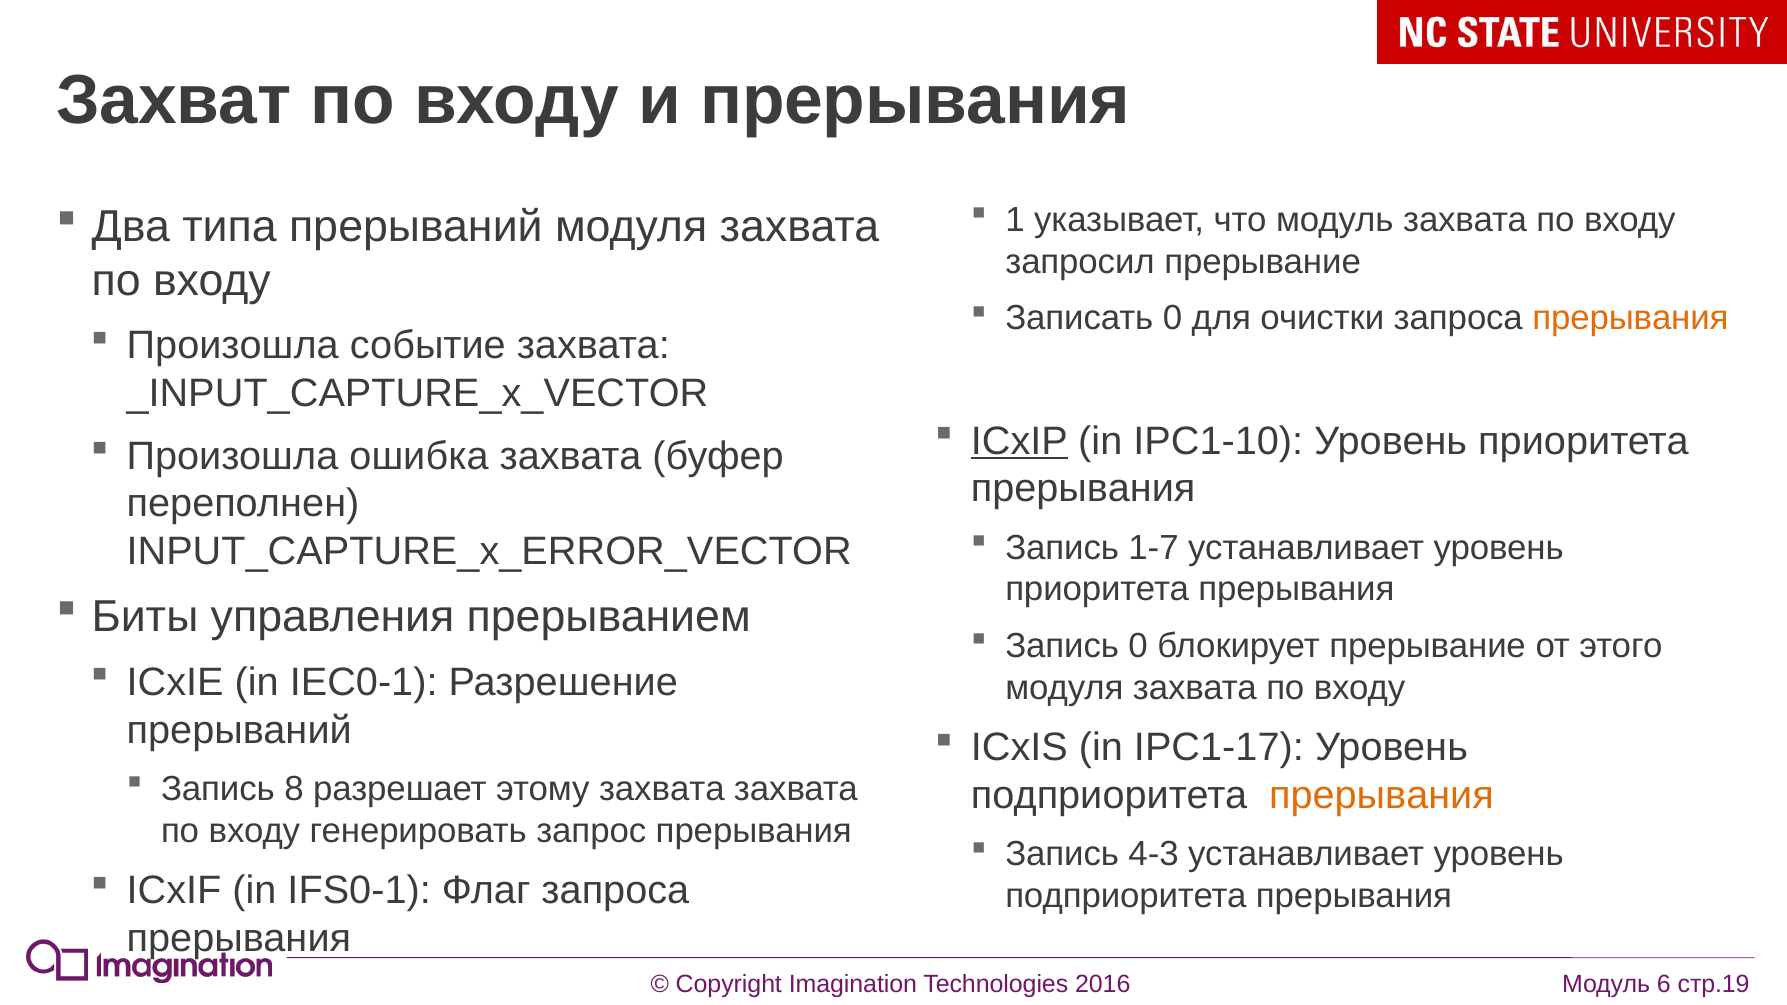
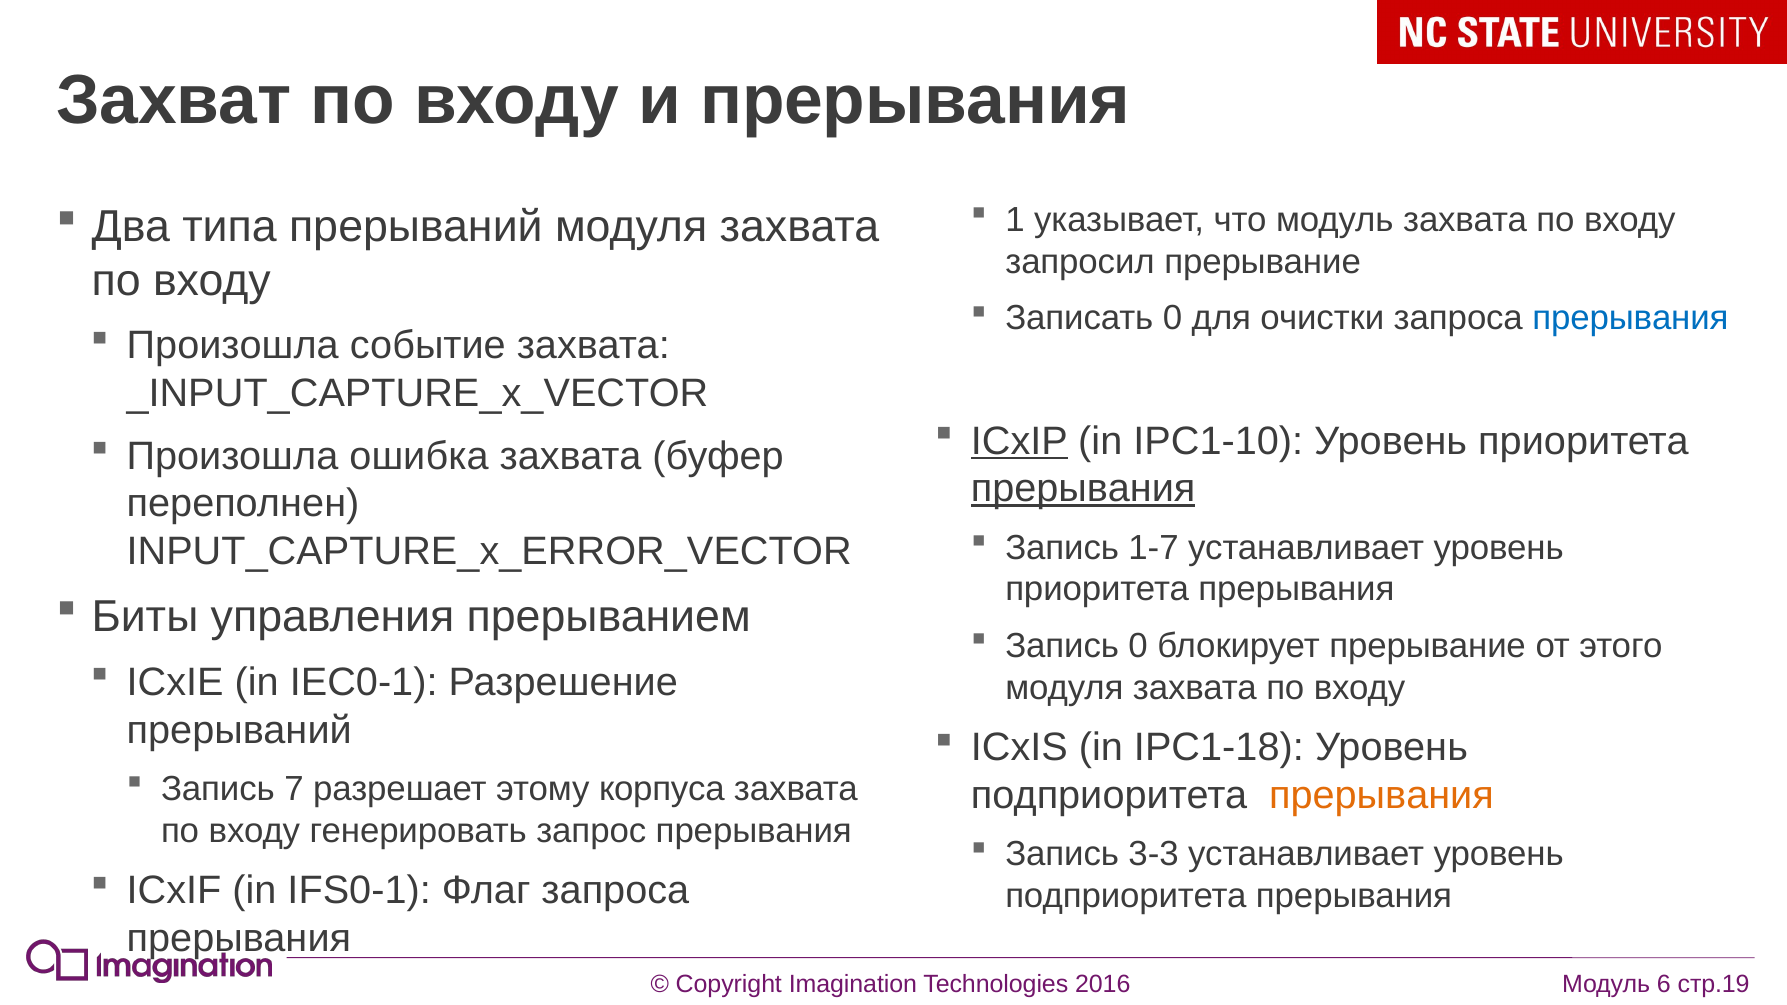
прерывания at (1630, 318) colour: orange -> blue
прерывания at (1083, 489) underline: none -> present
IPC1-17: IPC1-17 -> IPC1-18
8: 8 -> 7
этому захвата: захвата -> корпуса
4-3: 4-3 -> 3-3
